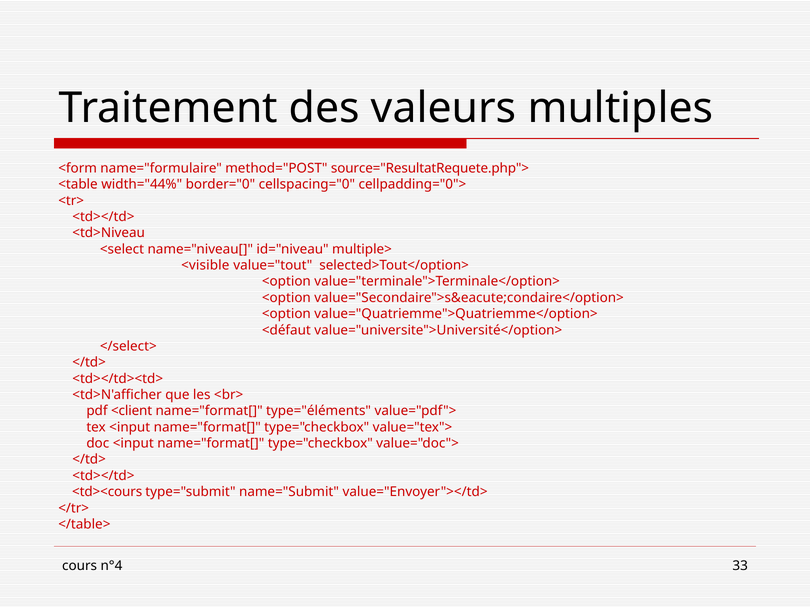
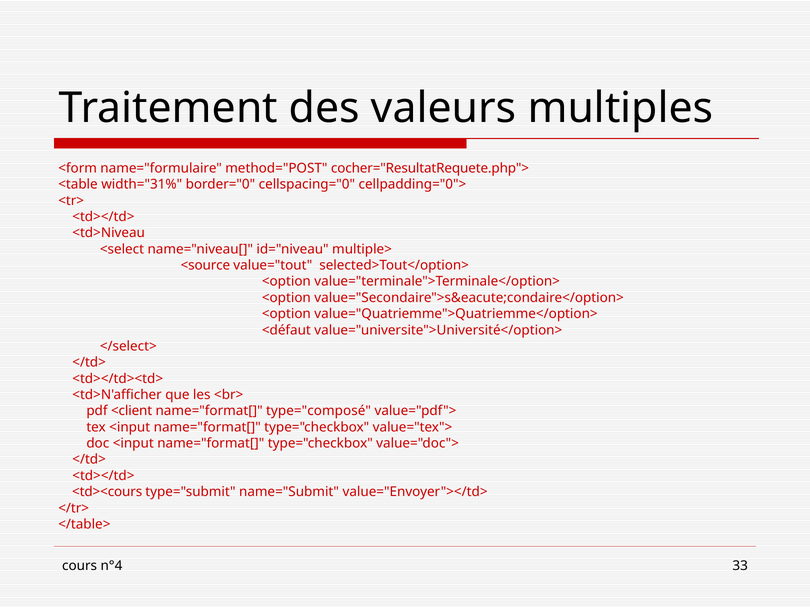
source="ResultatRequete.php">: source="ResultatRequete.php"> -> cocher="ResultatRequete.php">
width="44%: width="44% -> width="31%
<visible: <visible -> <source
type="éléments: type="éléments -> type="composé
